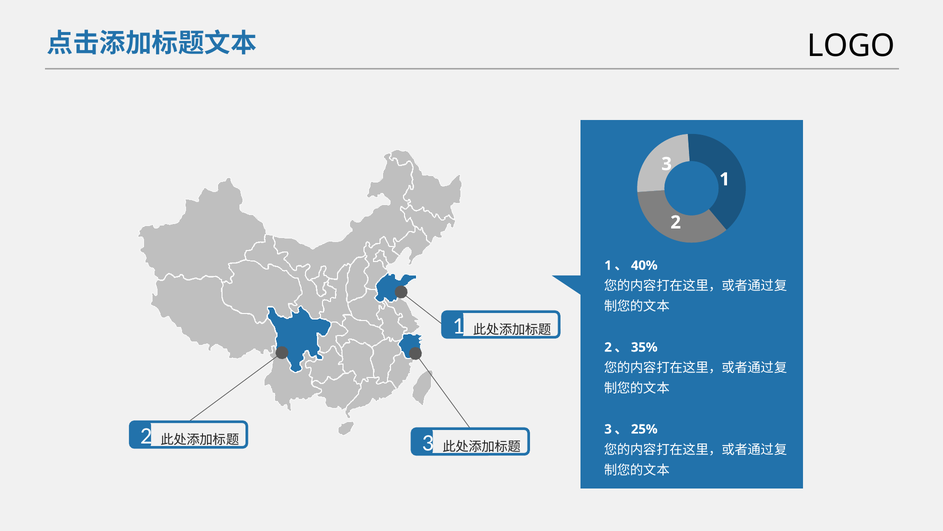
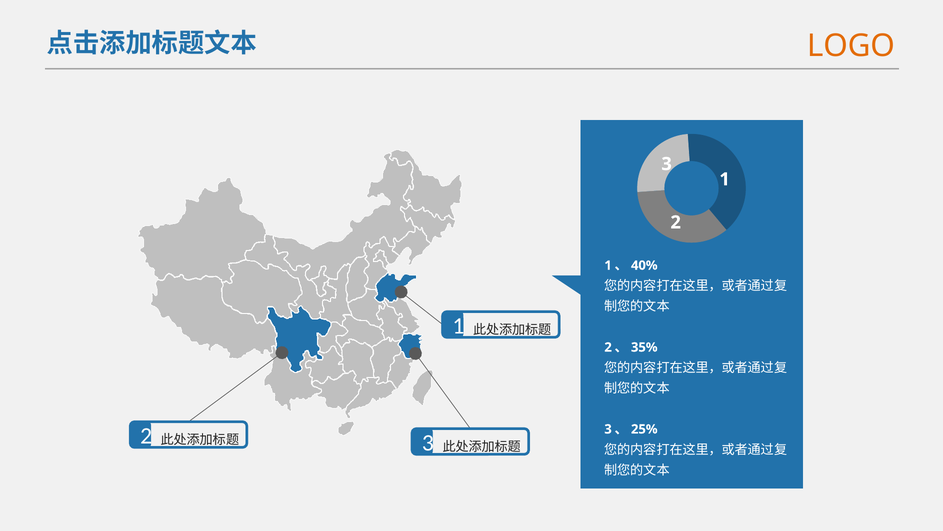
LOGO colour: black -> orange
